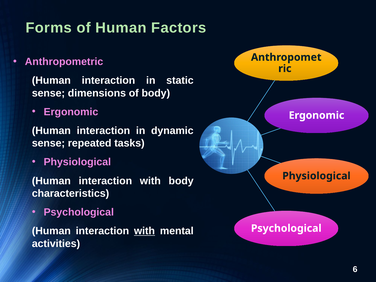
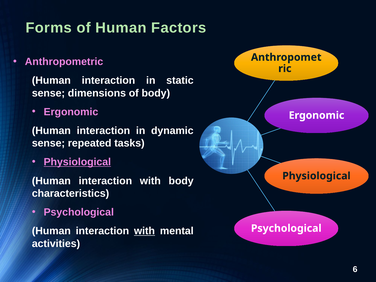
Physiological at (77, 162) underline: none -> present
